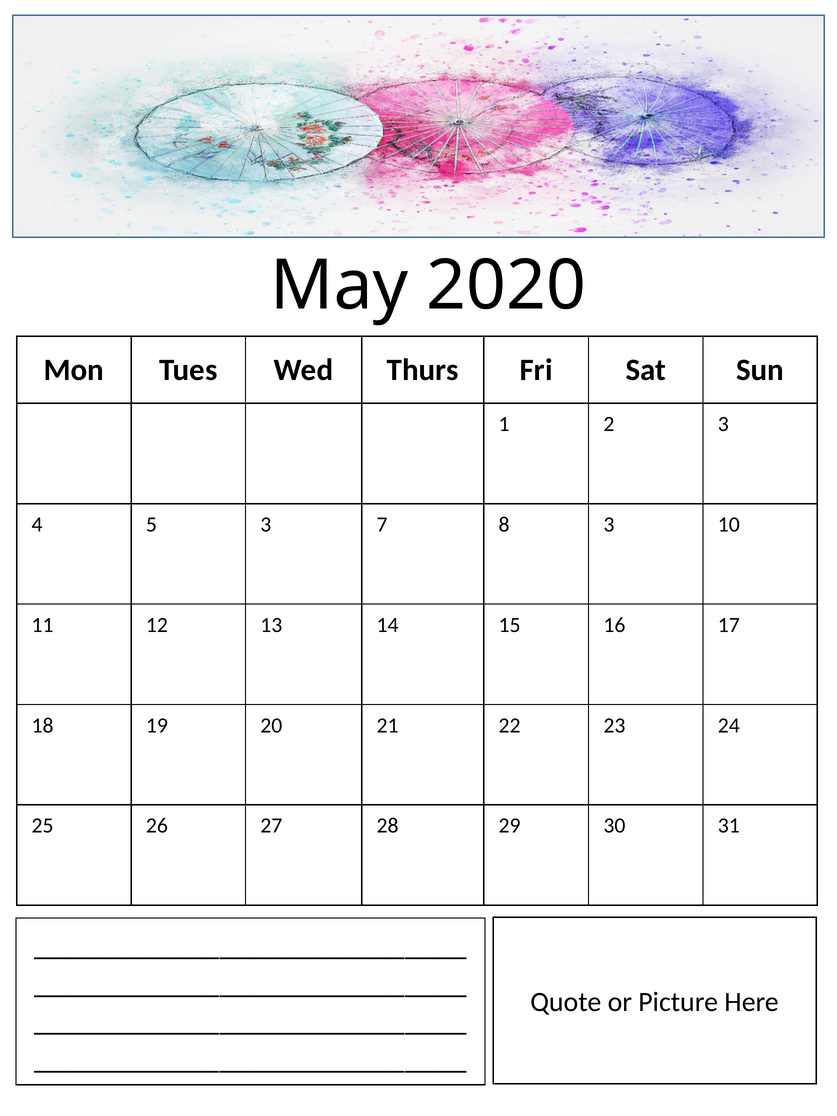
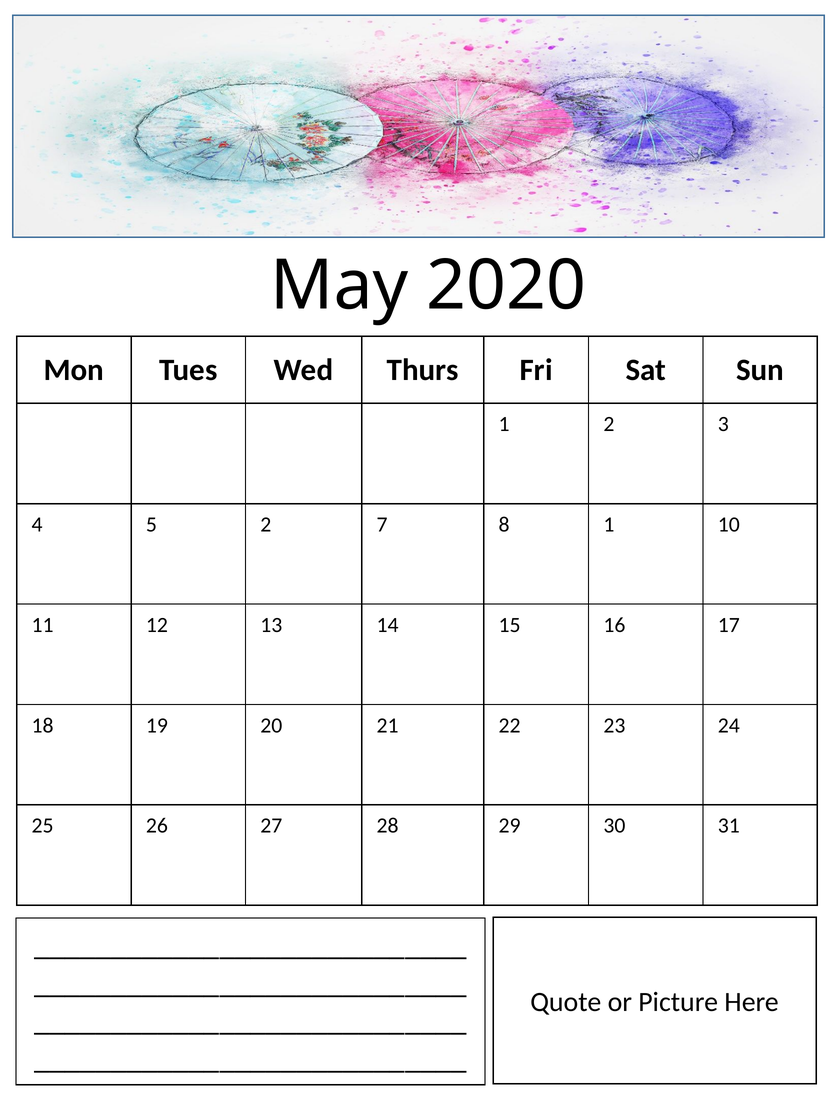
5 3: 3 -> 2
8 3: 3 -> 1
